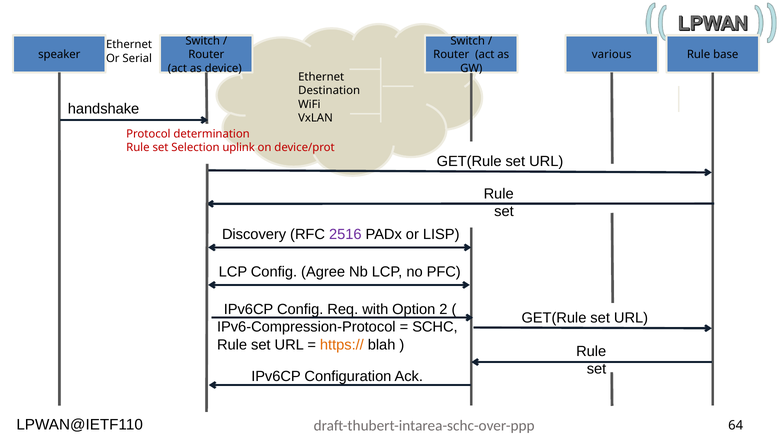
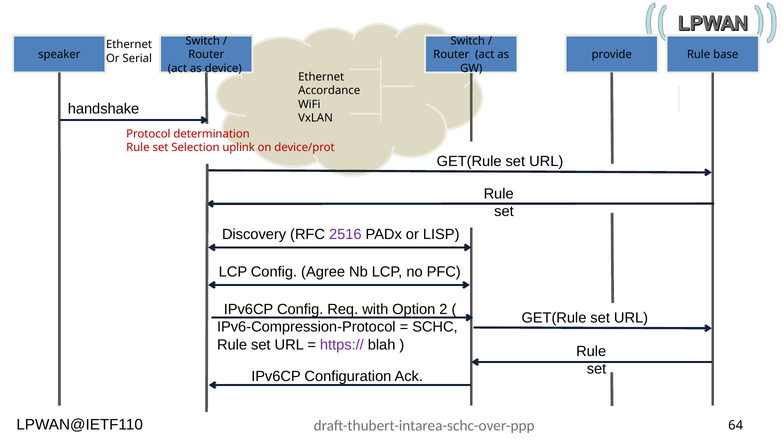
various: various -> provide
Destination: Destination -> Accordance
https:// colour: orange -> purple
